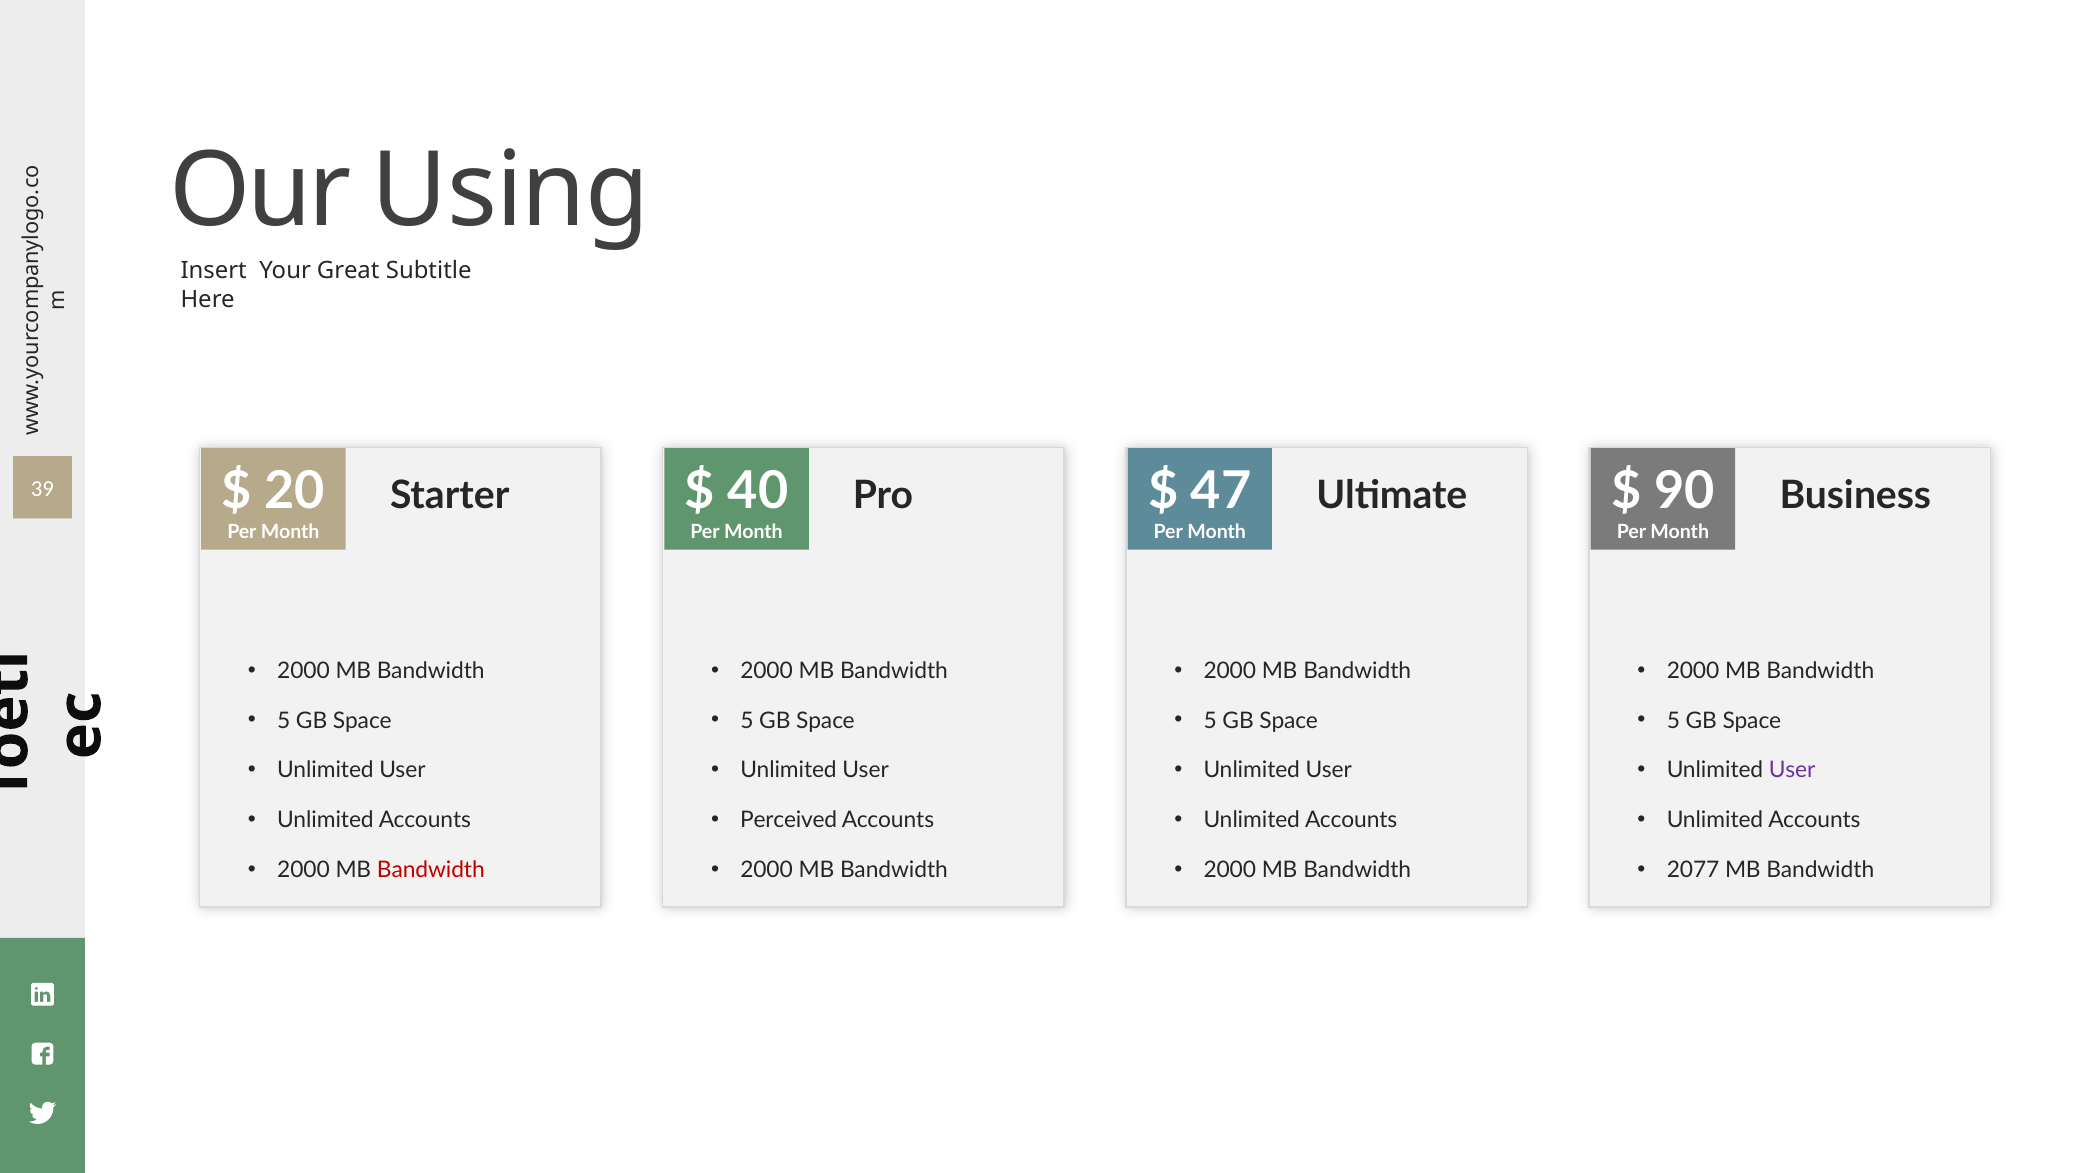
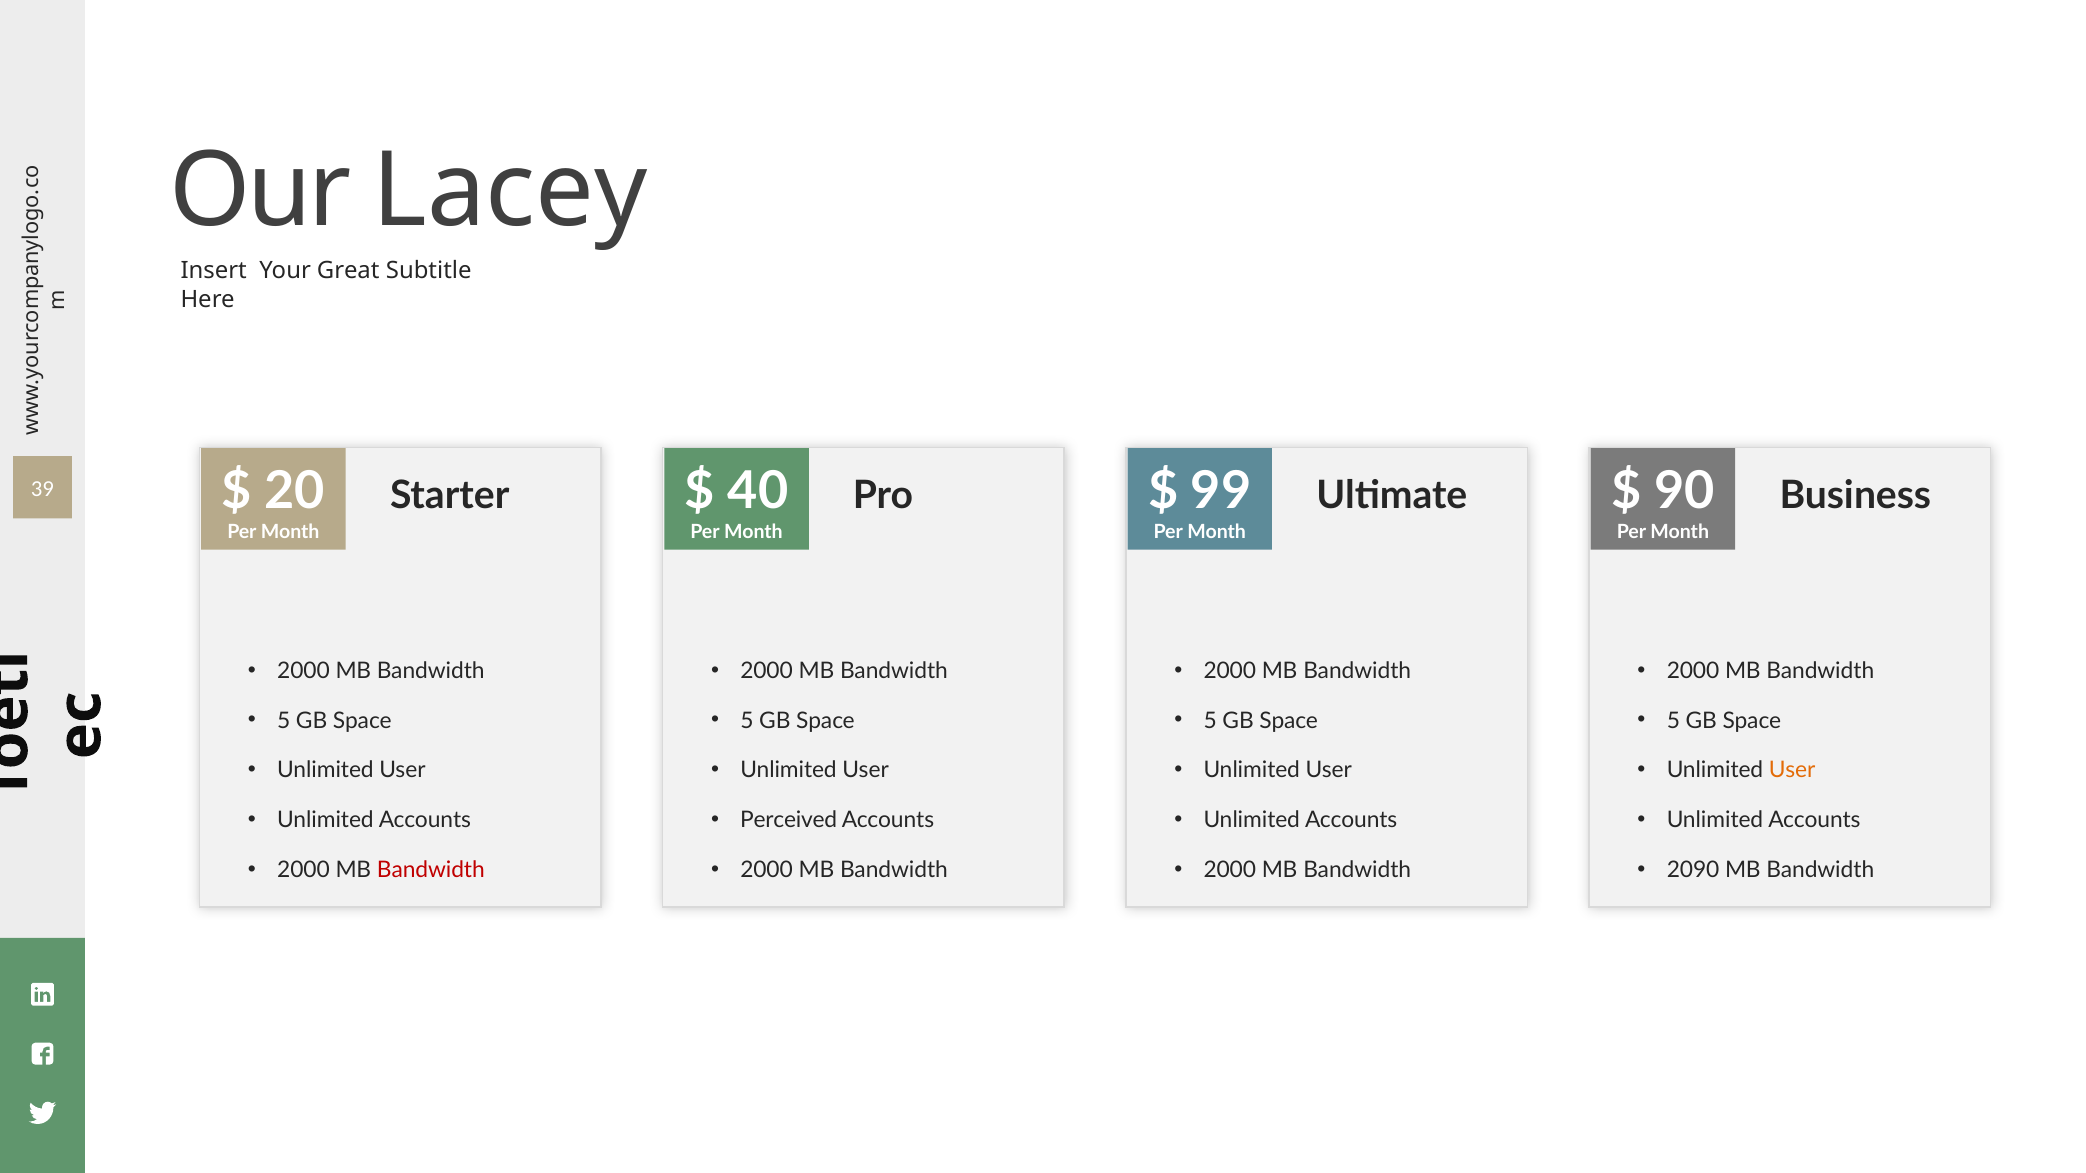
Using: Using -> Lacey
47: 47 -> 99
User at (1792, 771) colour: purple -> orange
2077: 2077 -> 2090
